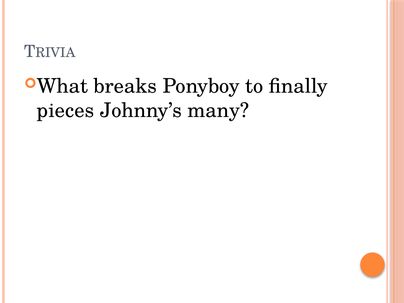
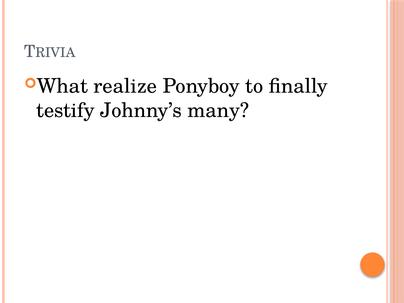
breaks: breaks -> realize
pieces: pieces -> testify
